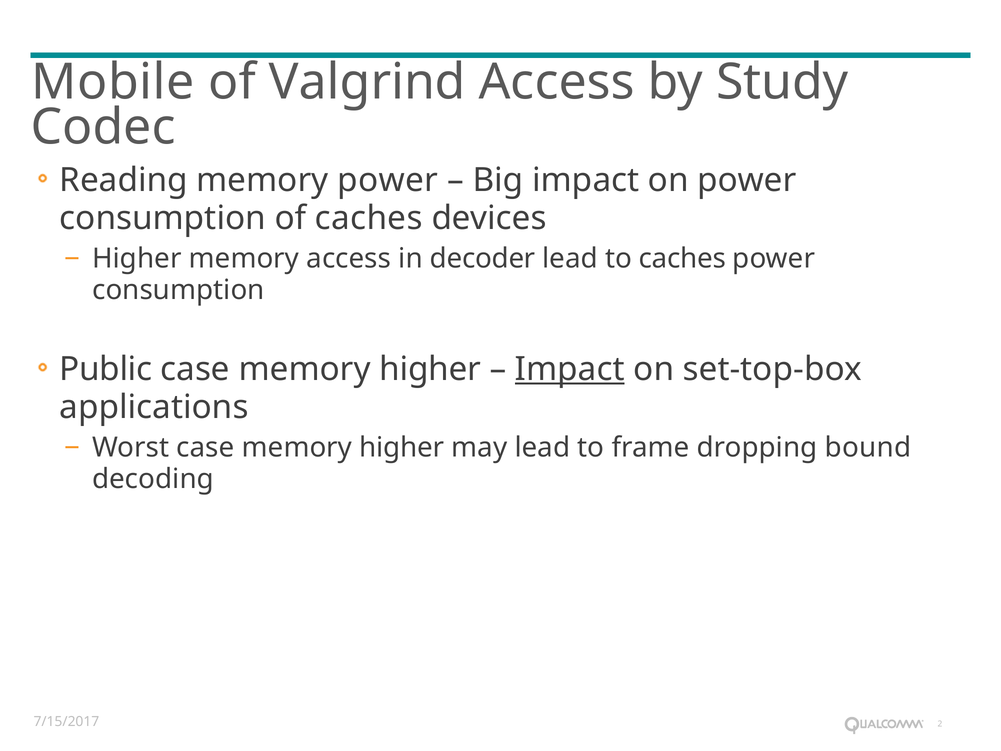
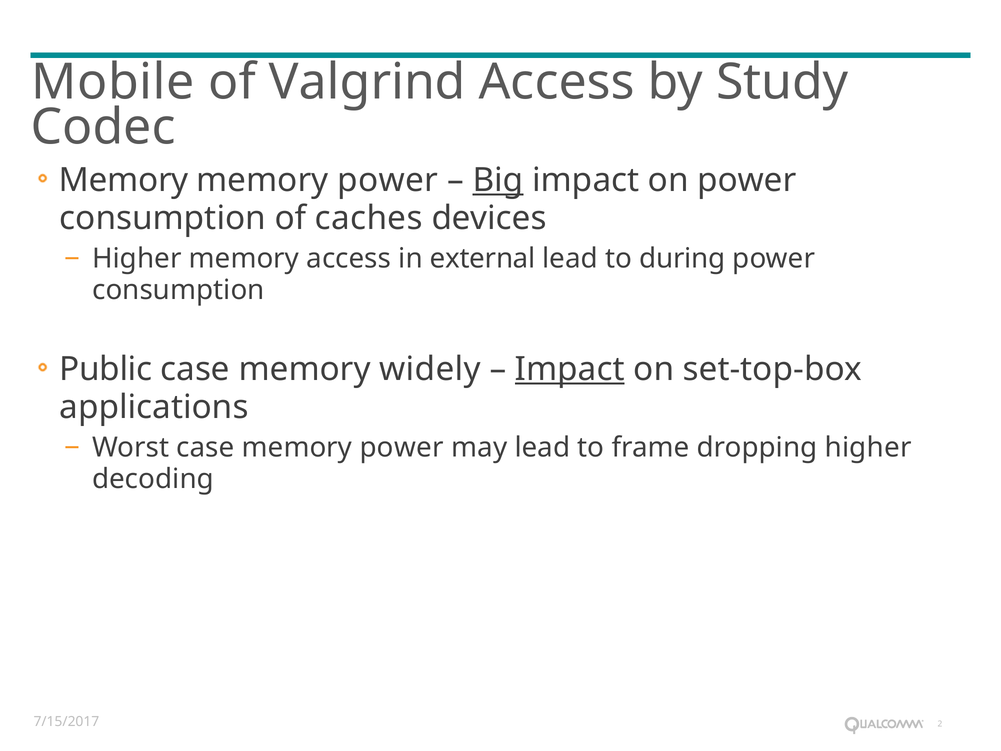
Reading at (124, 180): Reading -> Memory
Big underline: none -> present
decoder: decoder -> external
to caches: caches -> during
higher at (430, 369): higher -> widely
Worst case memory higher: higher -> power
dropping bound: bound -> higher
